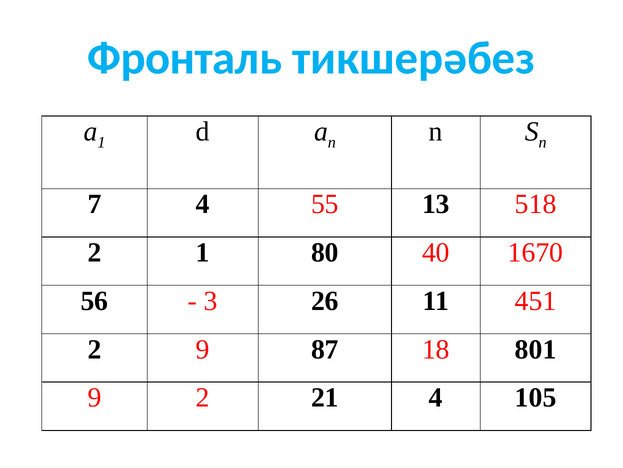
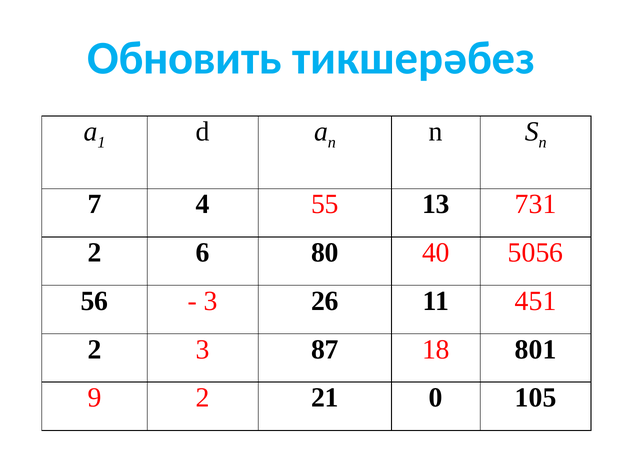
Фронталь: Фронталь -> Обновить
518: 518 -> 731
2 1: 1 -> 6
1670: 1670 -> 5056
2 9: 9 -> 3
21 4: 4 -> 0
